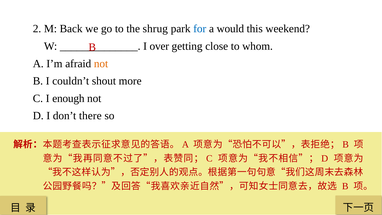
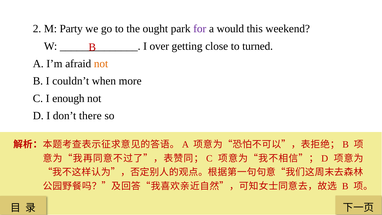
Back: Back -> Party
shrug: shrug -> ought
for colour: blue -> purple
whom: whom -> turned
shout: shout -> when
